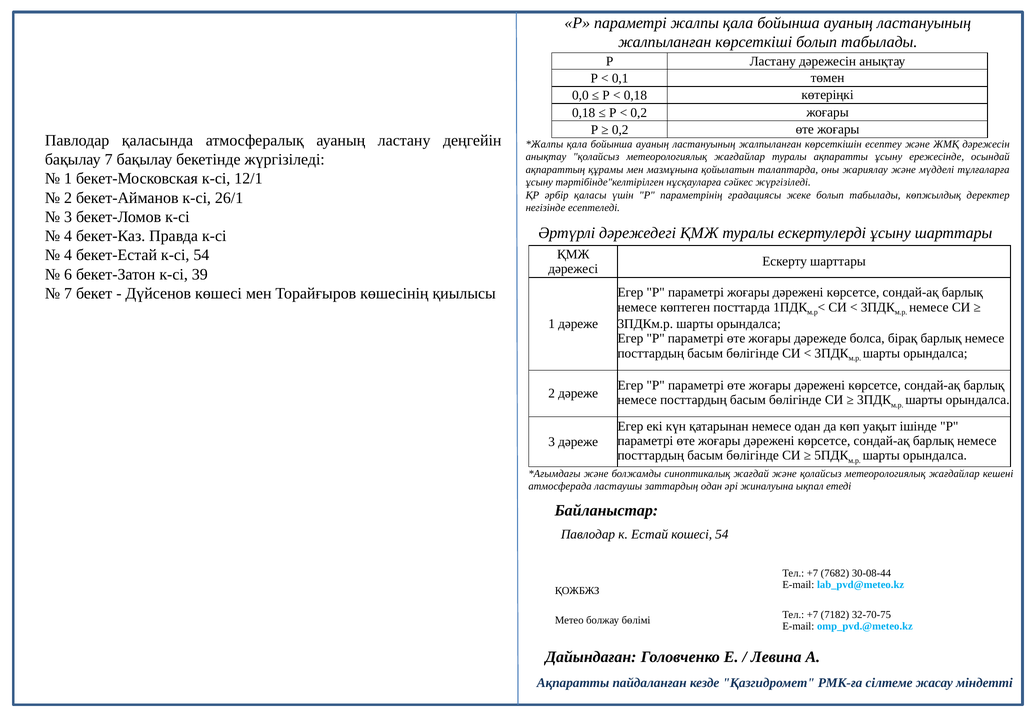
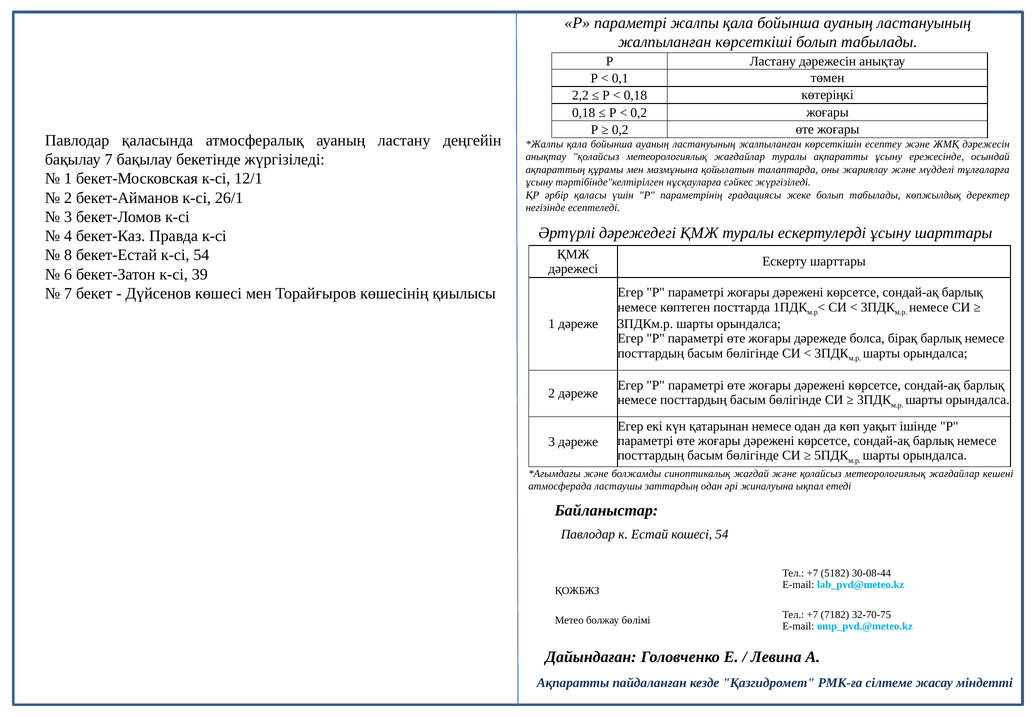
0,0: 0,0 -> 2,2
4 at (68, 255): 4 -> 8
7682: 7682 -> 5182
